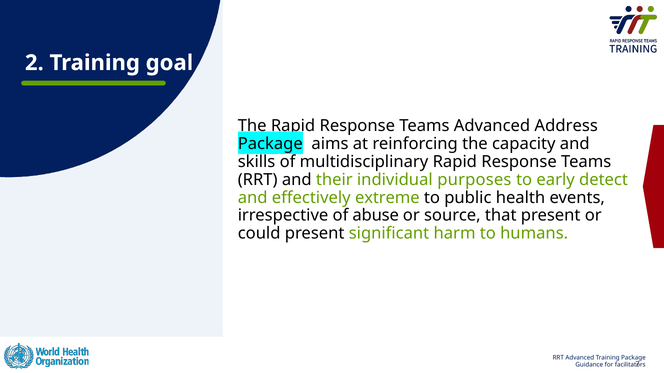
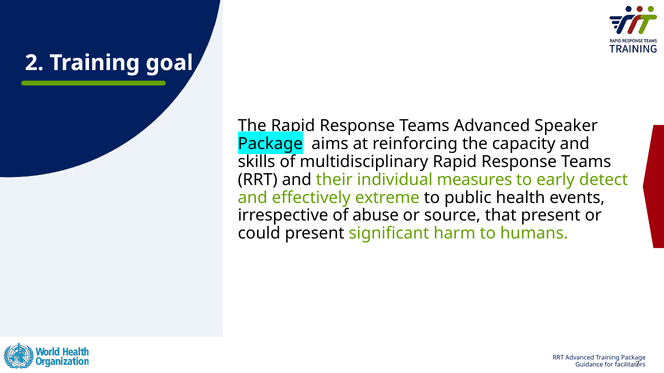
Address: Address -> Speaker
purposes: purposes -> measures
